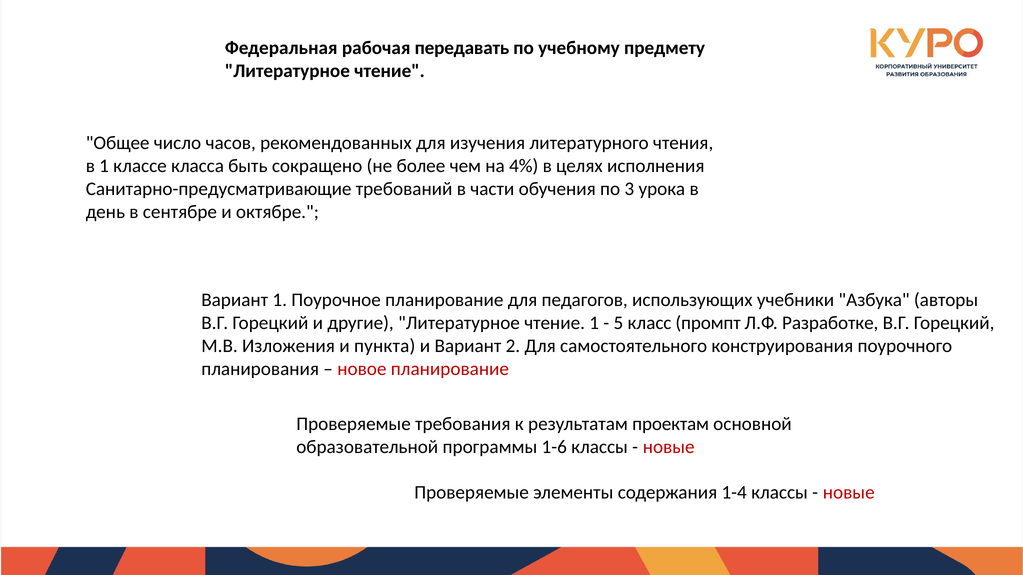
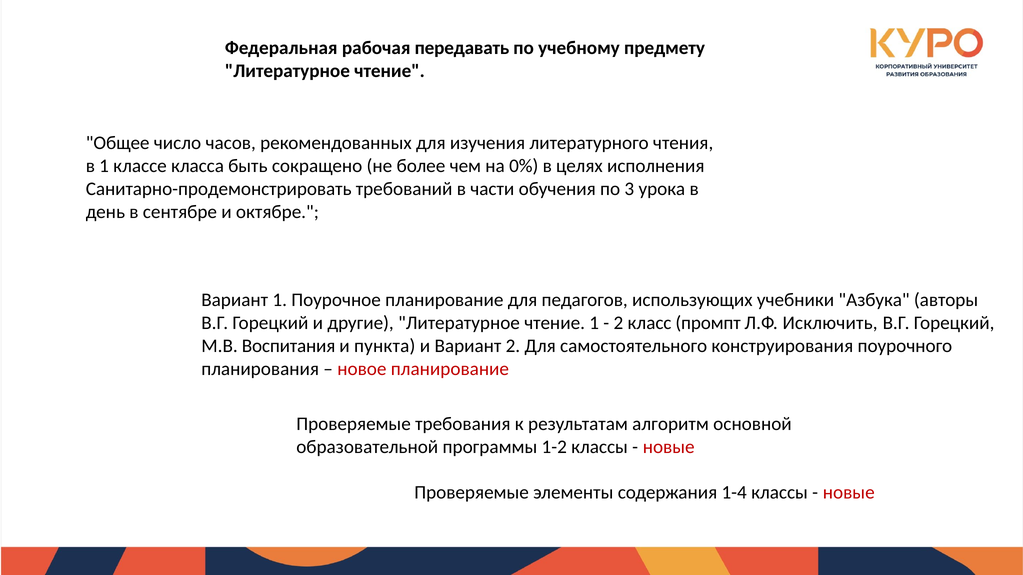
4%: 4% -> 0%
Санитарно-предусматривающие: Санитарно-предусматривающие -> Санитарно-продемонстрировать
5 at (618, 323): 5 -> 2
Разработке: Разработке -> Исключить
Изложения: Изложения -> Воспитания
проектам: проектам -> алгоритм
1-6: 1-6 -> 1-2
